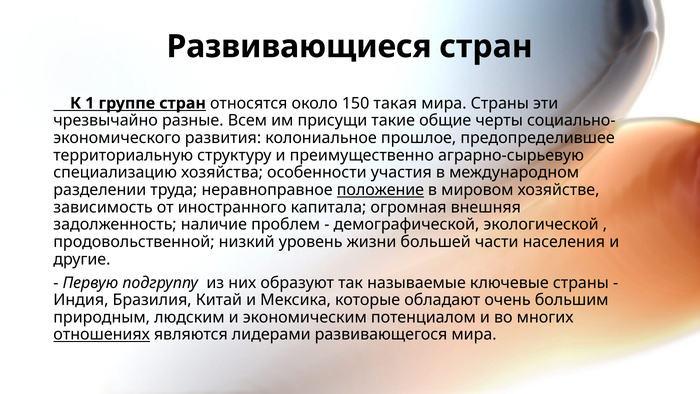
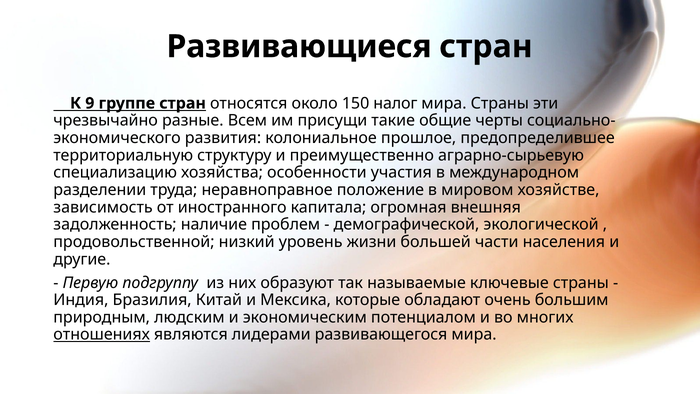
1: 1 -> 9
такая: такая -> налог
положение underline: present -> none
